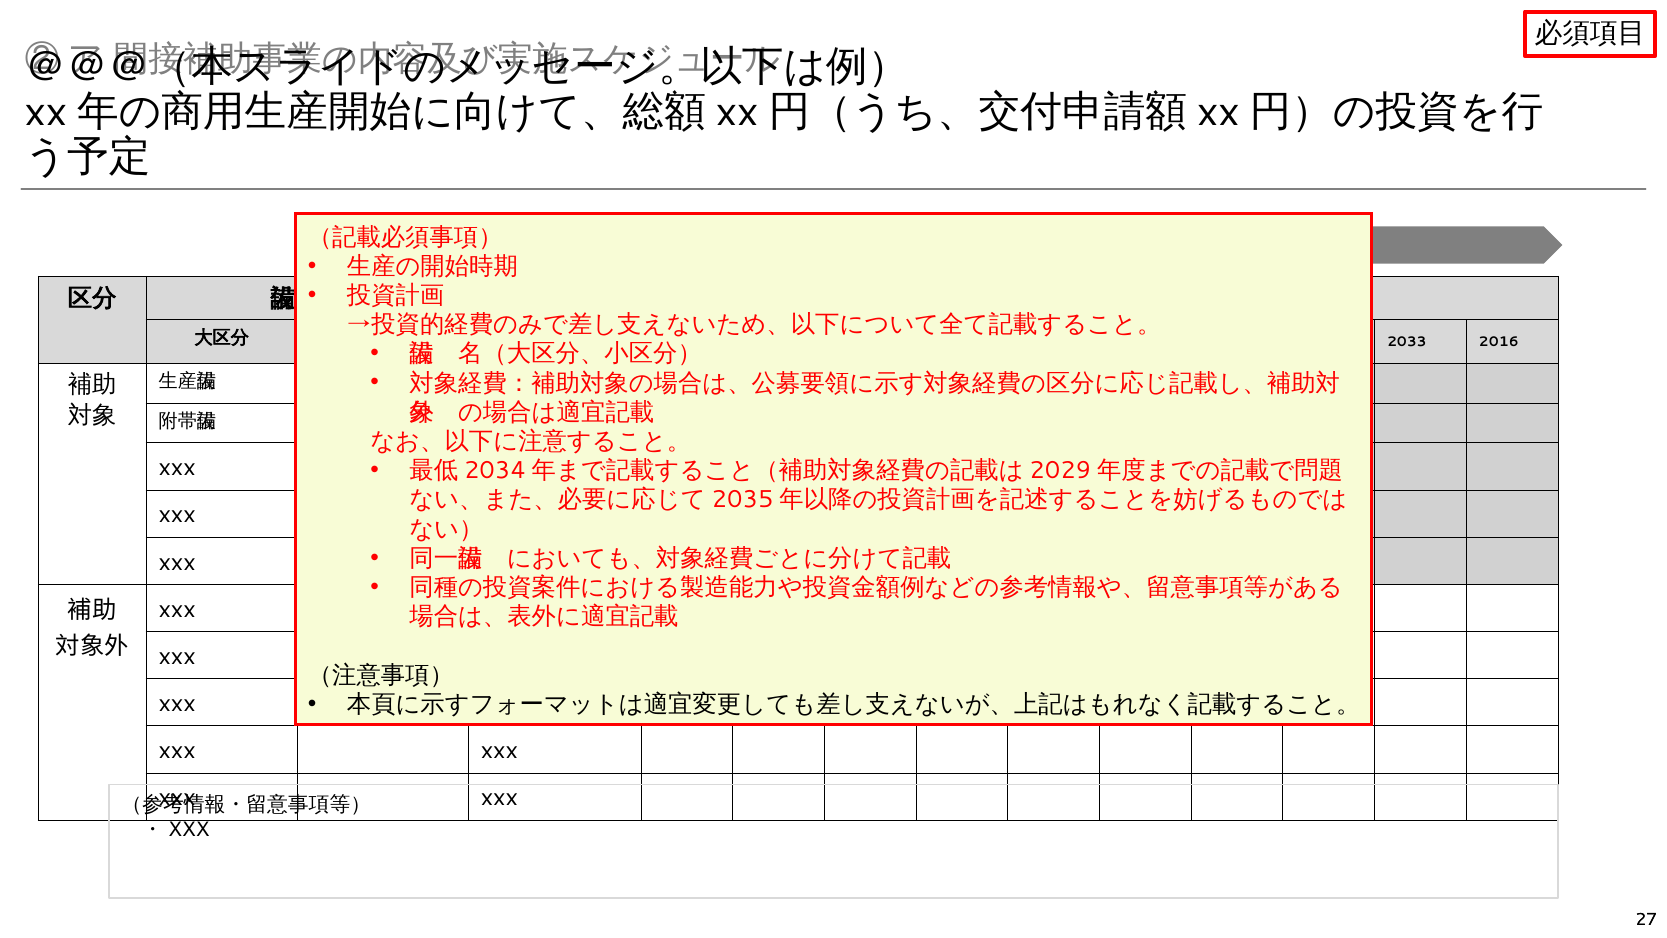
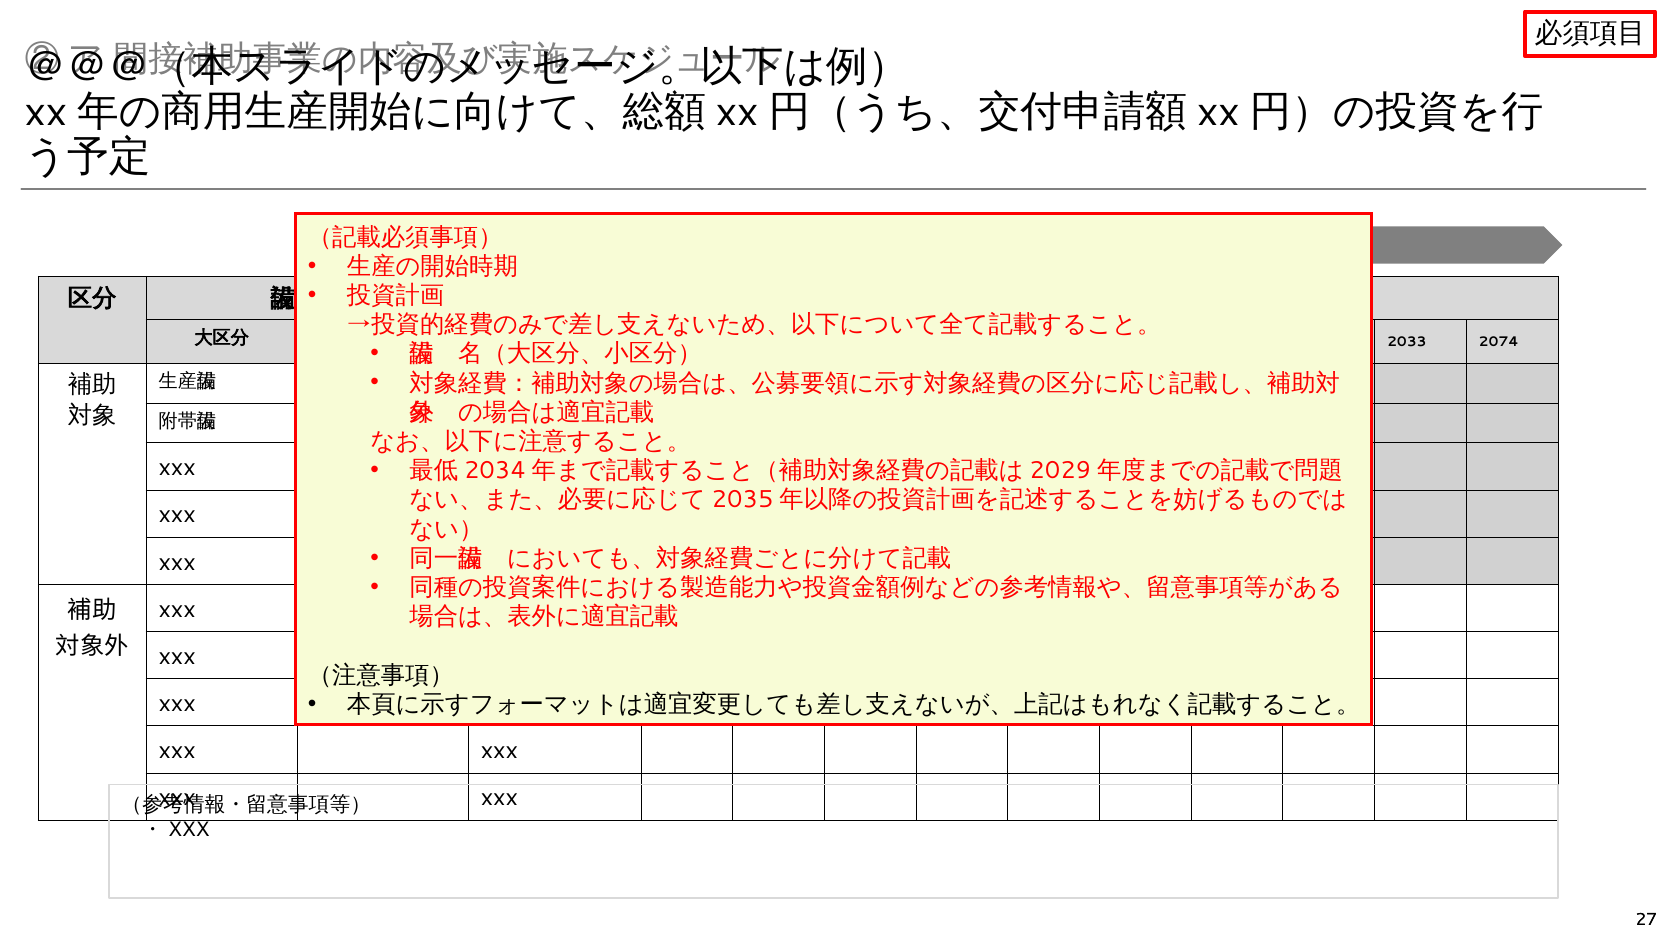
2016: 2016 -> 2074
